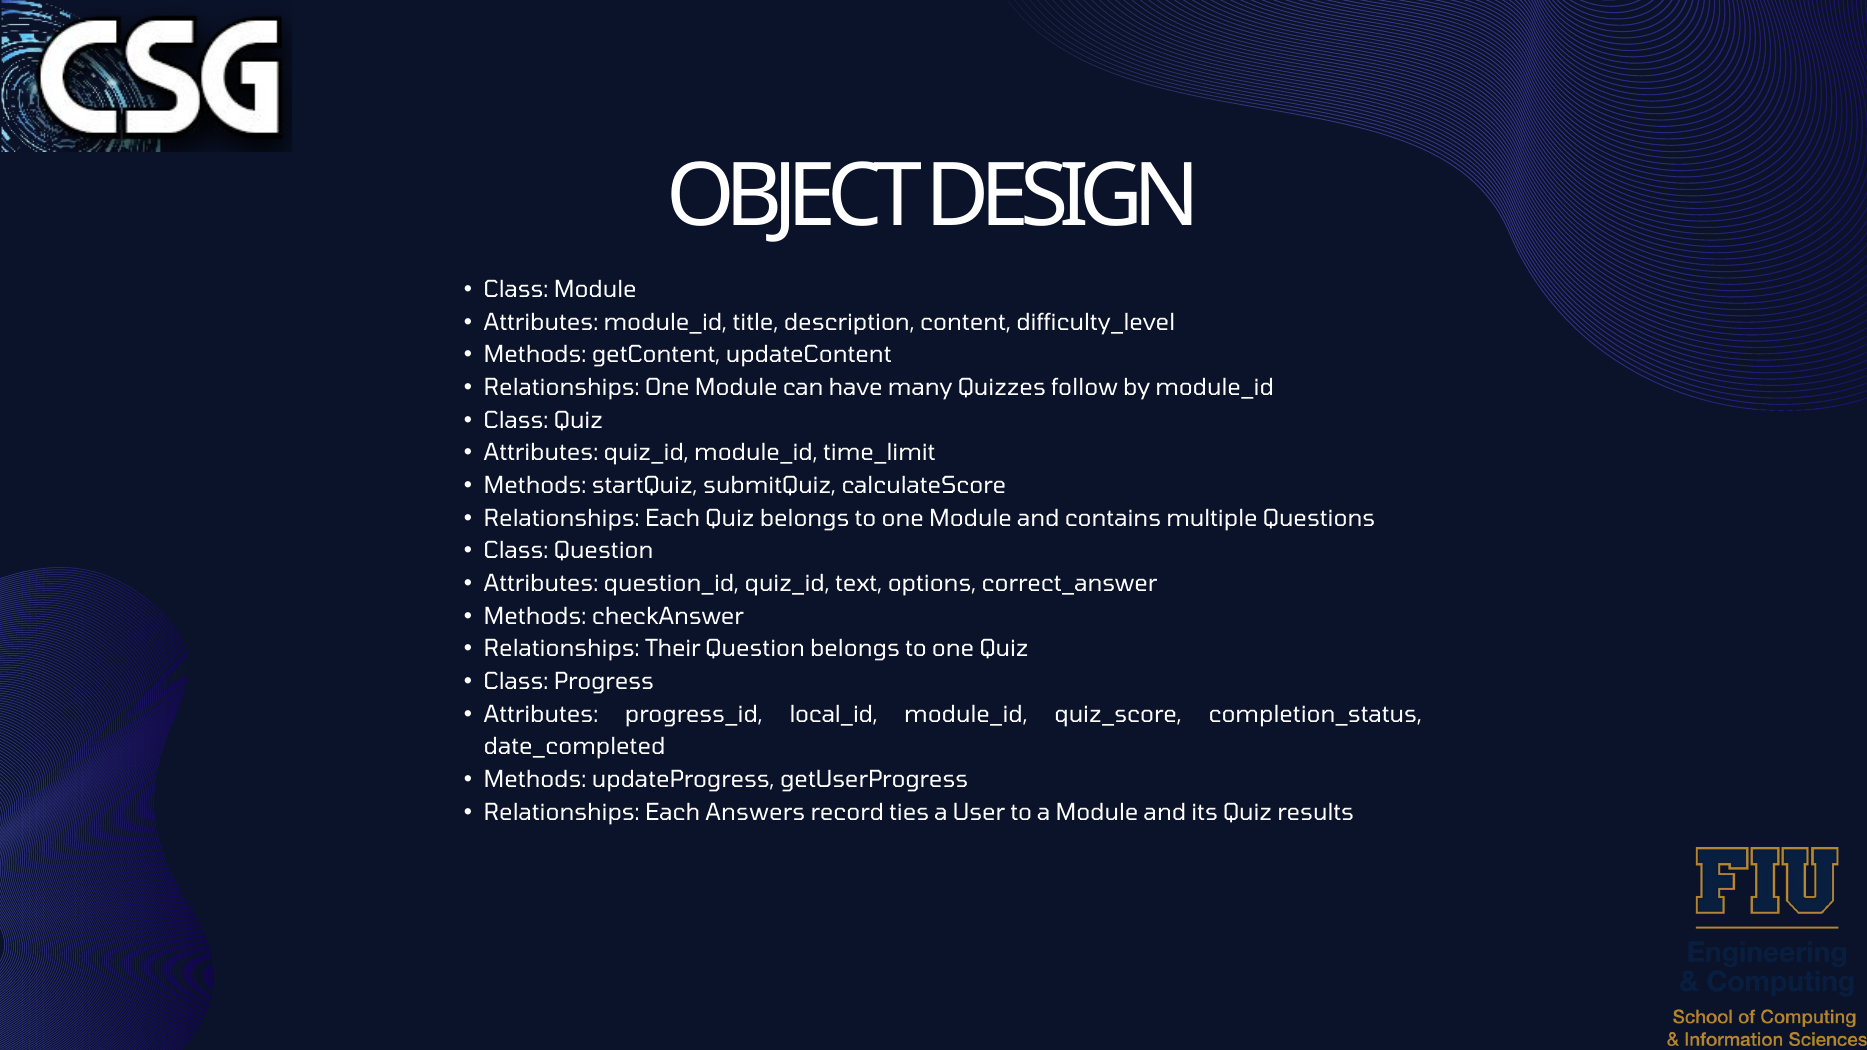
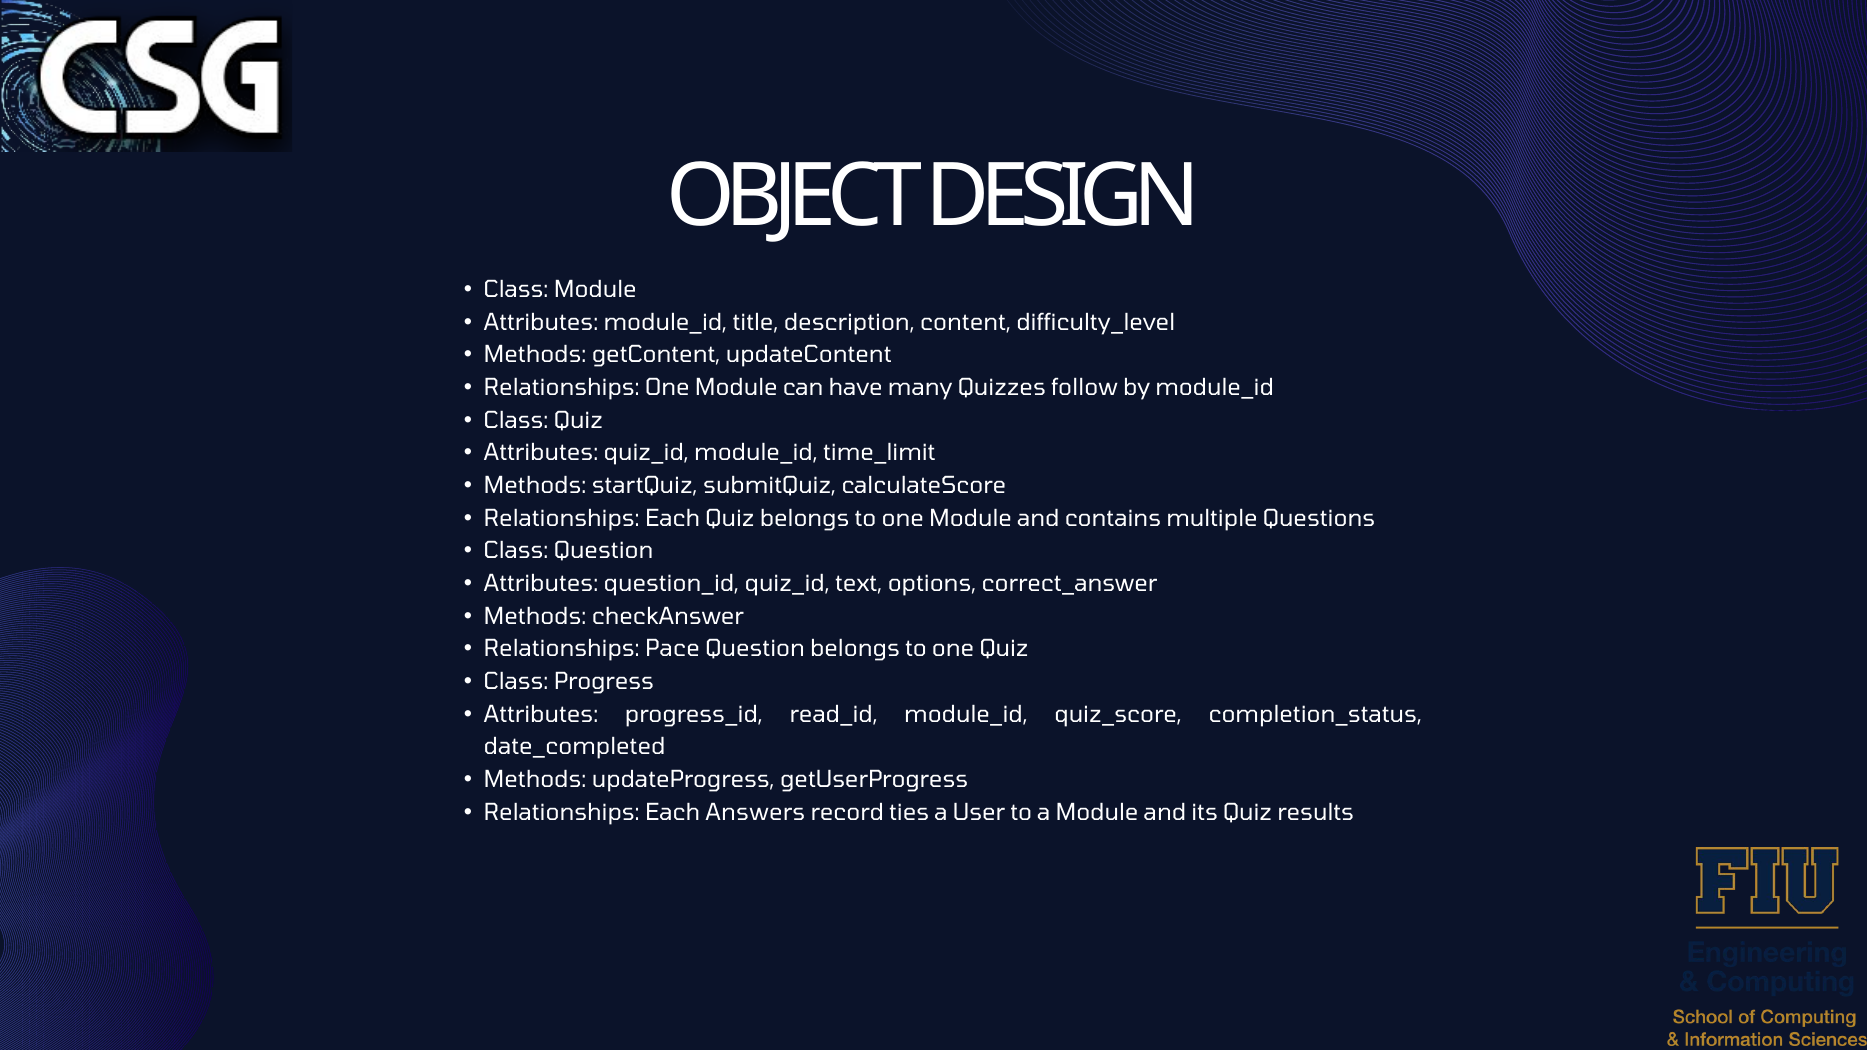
Their: Their -> Pace
local_id: local_id -> read_id
